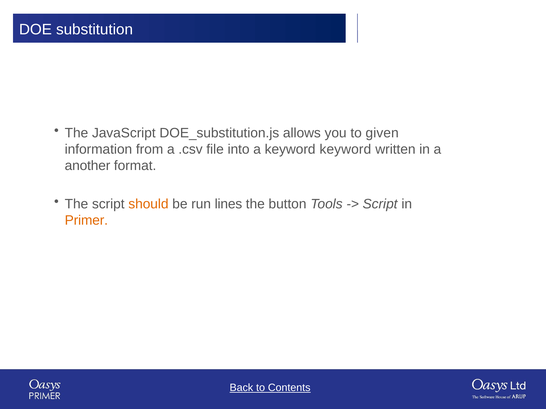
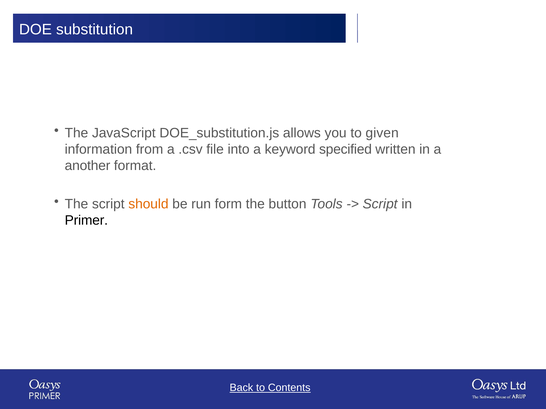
keyword keyword: keyword -> specified
lines: lines -> form
Primer colour: orange -> black
